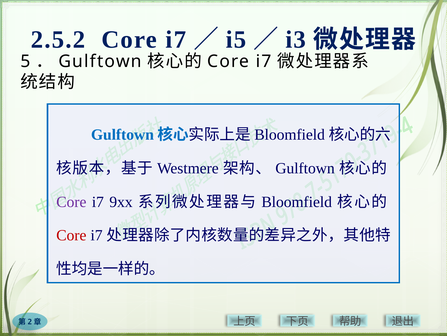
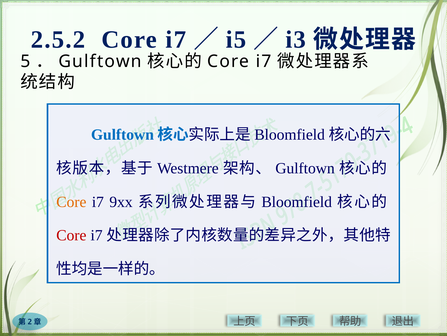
Core at (71, 201) colour: purple -> orange
